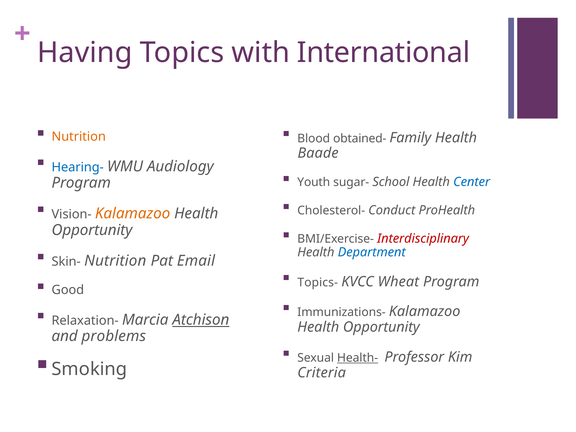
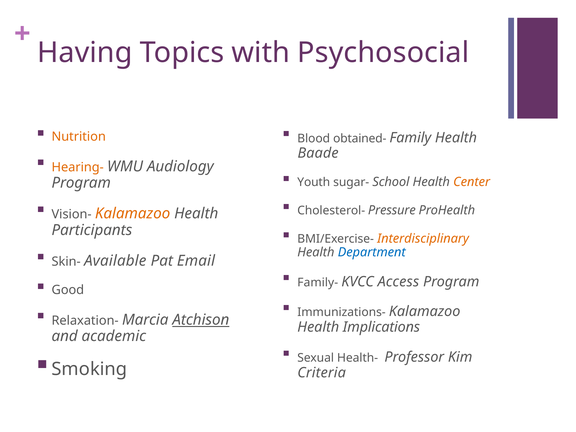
International: International -> Psychosocial
Hearing- colour: blue -> orange
Center colour: blue -> orange
Conduct: Conduct -> Pressure
Opportunity at (92, 230): Opportunity -> Participants
Interdisciplinary colour: red -> orange
Skin- Nutrition: Nutrition -> Available
Topics-: Topics- -> Family-
Wheat: Wheat -> Access
Opportunity at (381, 327): Opportunity -> Implications
problems: problems -> academic
Health- underline: present -> none
